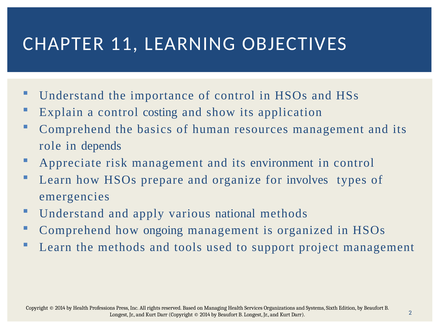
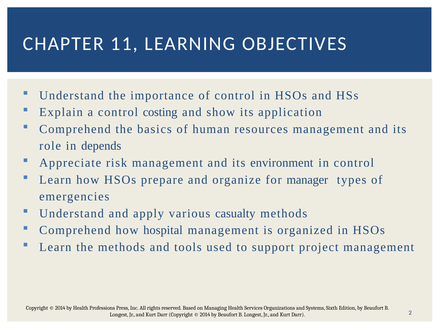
involves: involves -> manager
national: national -> casualty
ongoing: ongoing -> hospital
